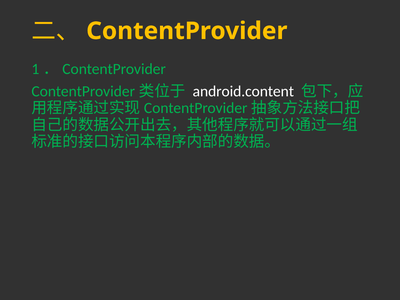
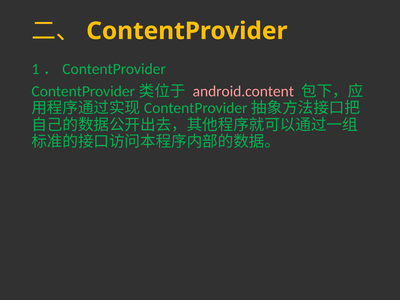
android.content colour: white -> pink
